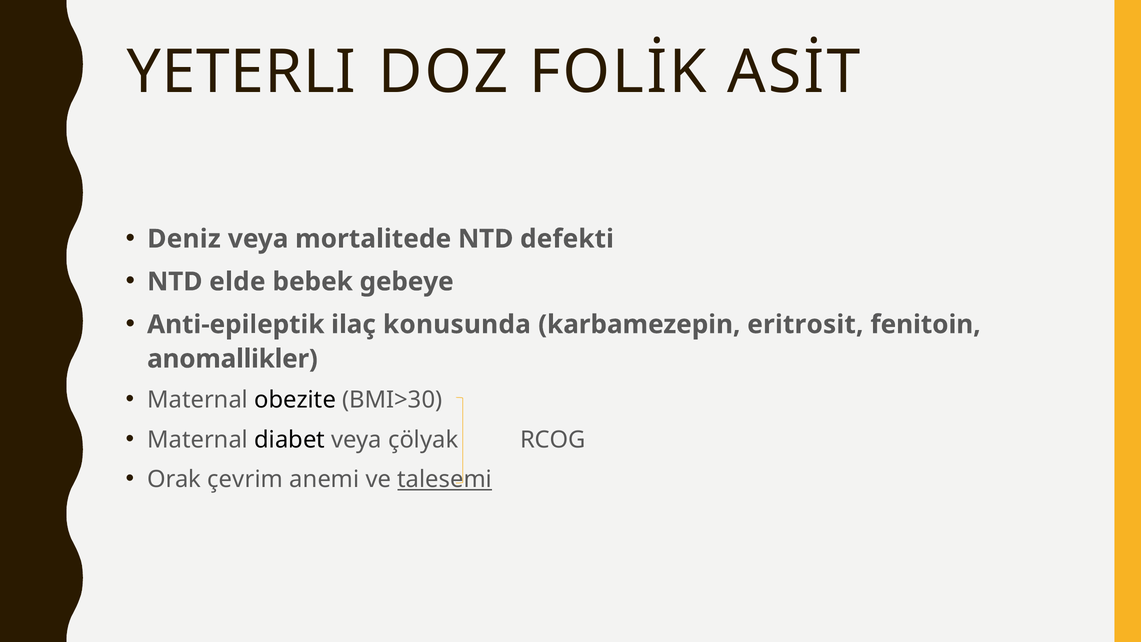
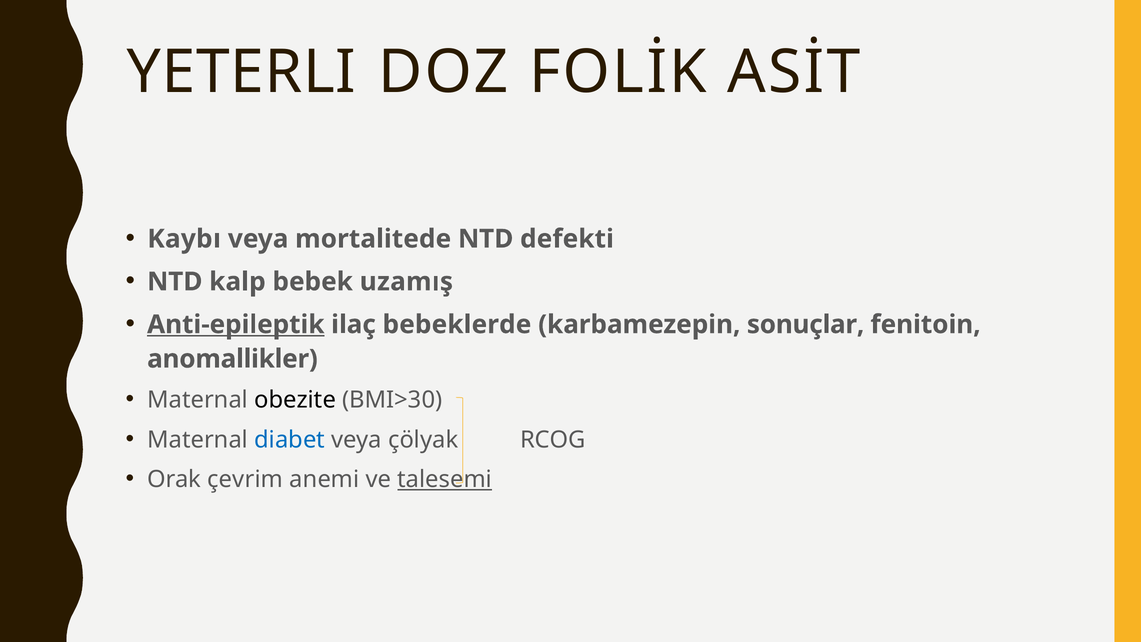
Deniz: Deniz -> Kaybı
elde: elde -> kalp
gebeye: gebeye -> uzamış
Anti-epileptik underline: none -> present
konusunda: konusunda -> bebeklerde
eritrosit: eritrosit -> sonuçlar
diabet colour: black -> blue
